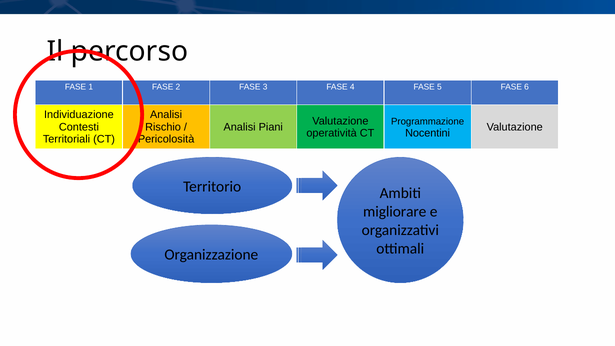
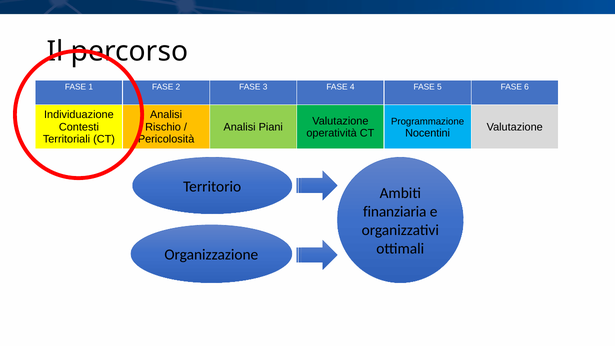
migliorare: migliorare -> finanziaria
